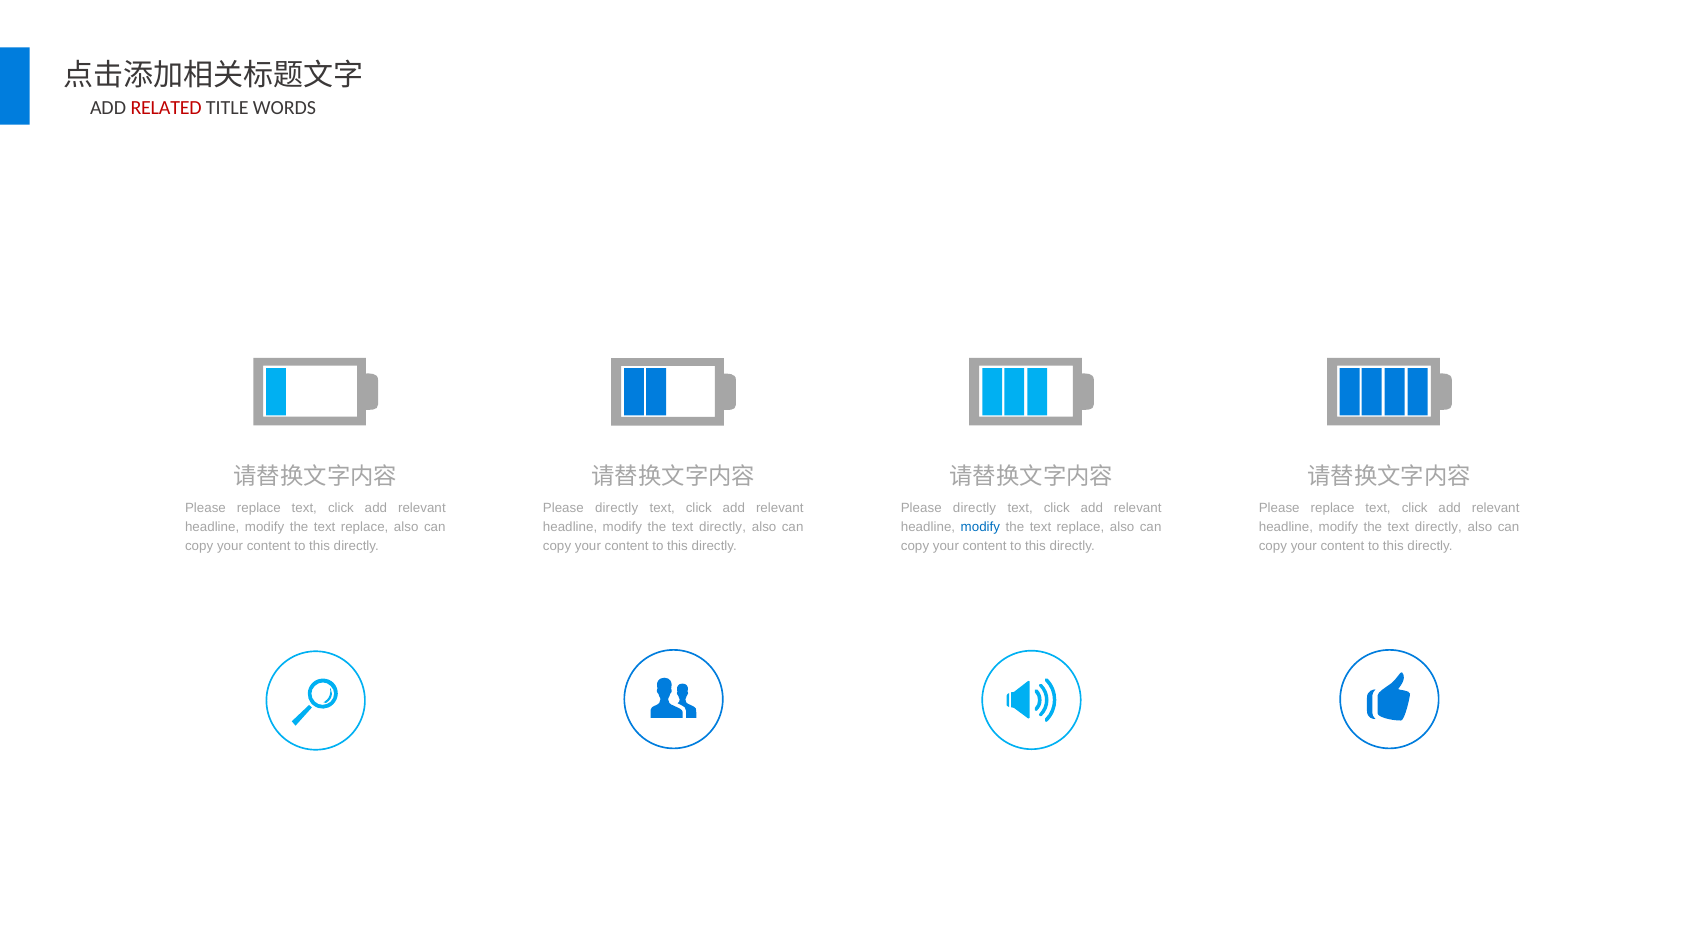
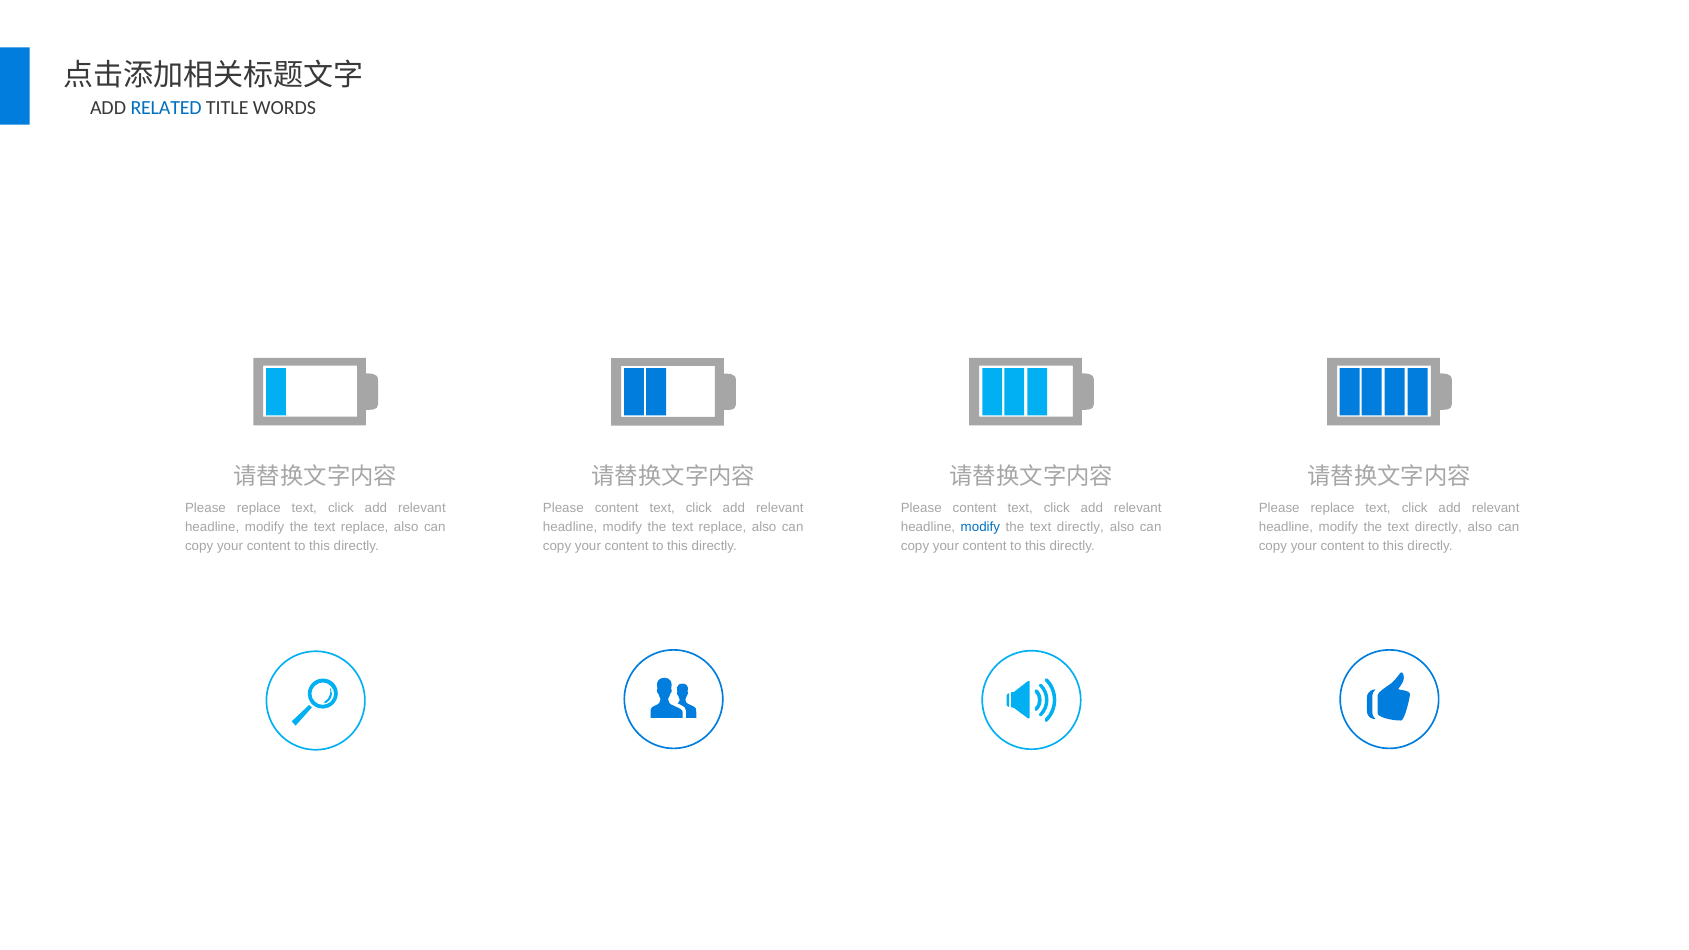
RELATED colour: red -> blue
directly at (617, 508): directly -> content
directly at (975, 508): directly -> content
directly at (722, 527): directly -> replace
replace at (1080, 527): replace -> directly
